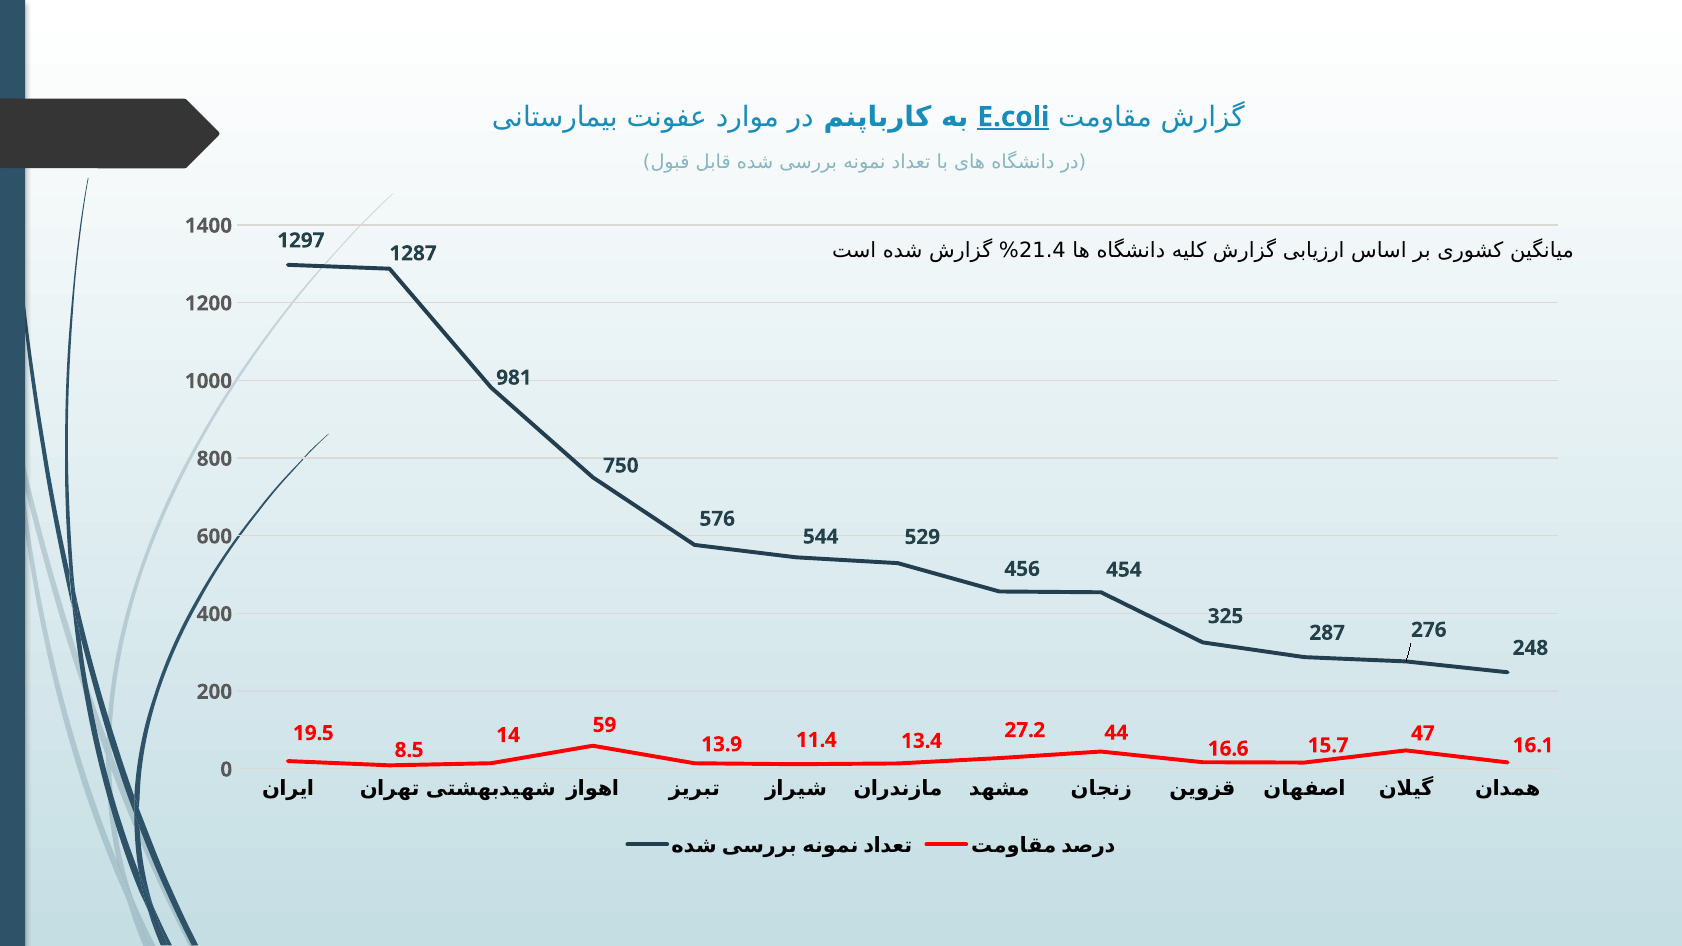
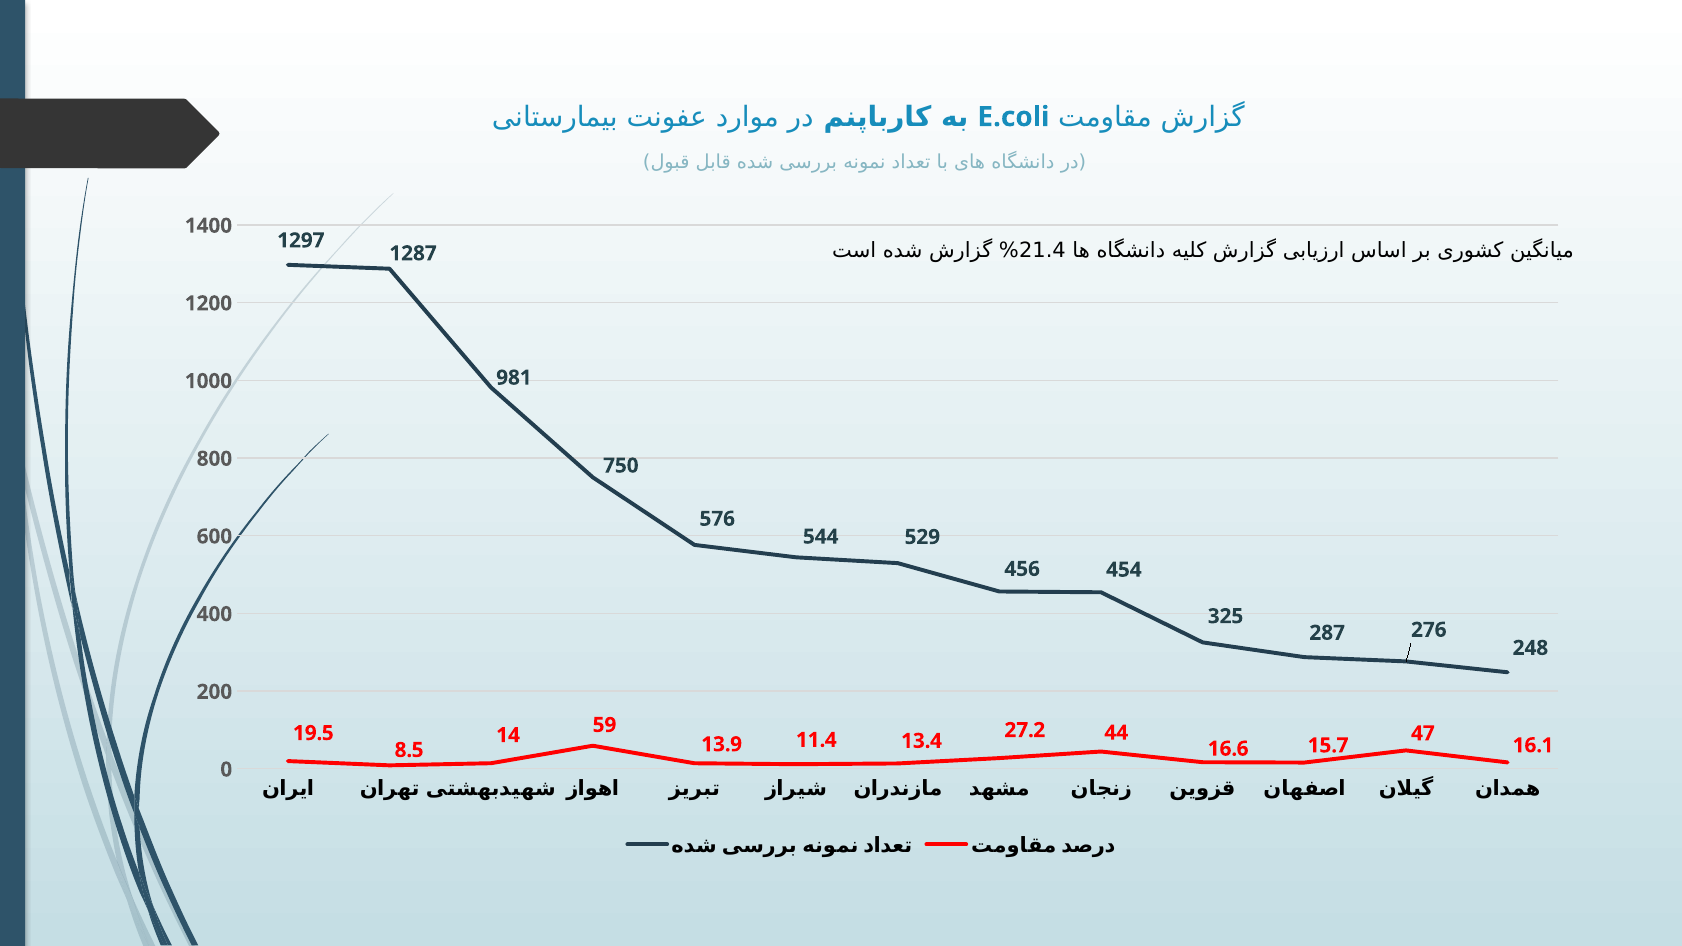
E.coli underline: present -> none
